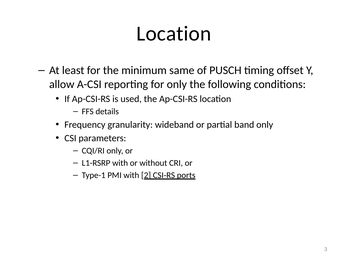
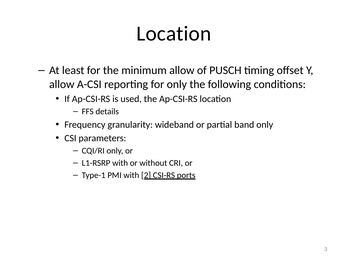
minimum same: same -> allow
